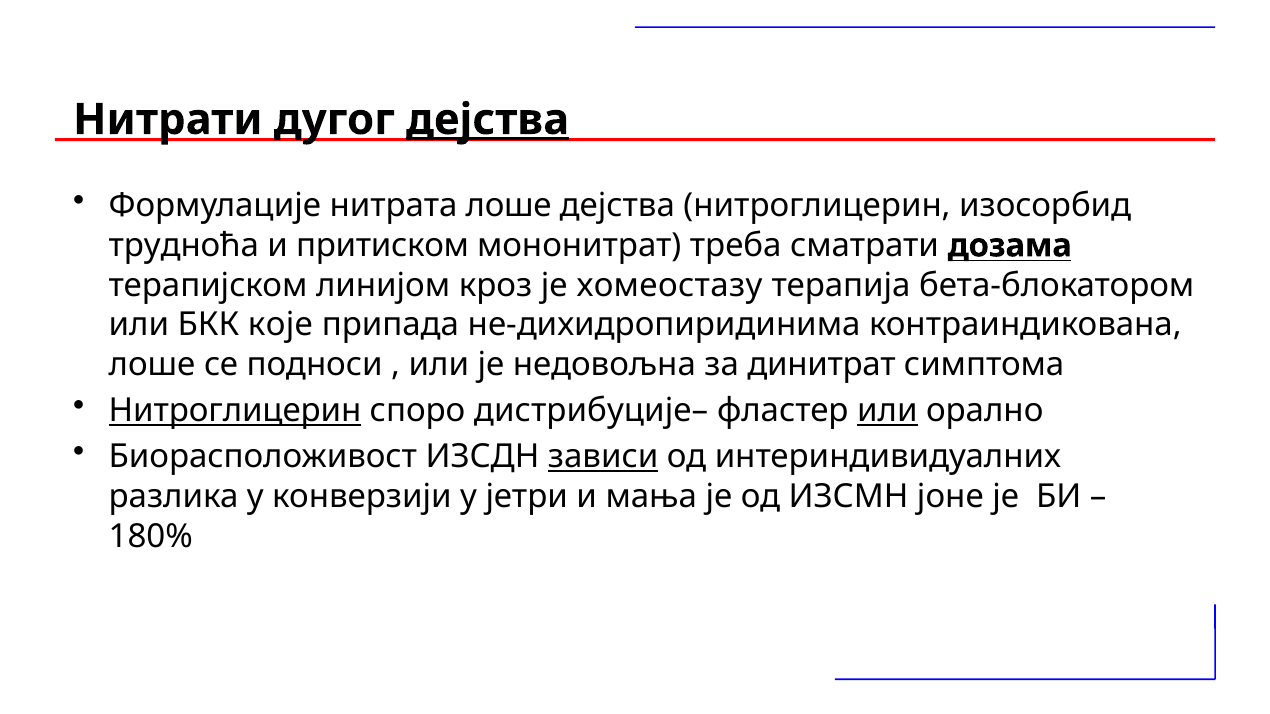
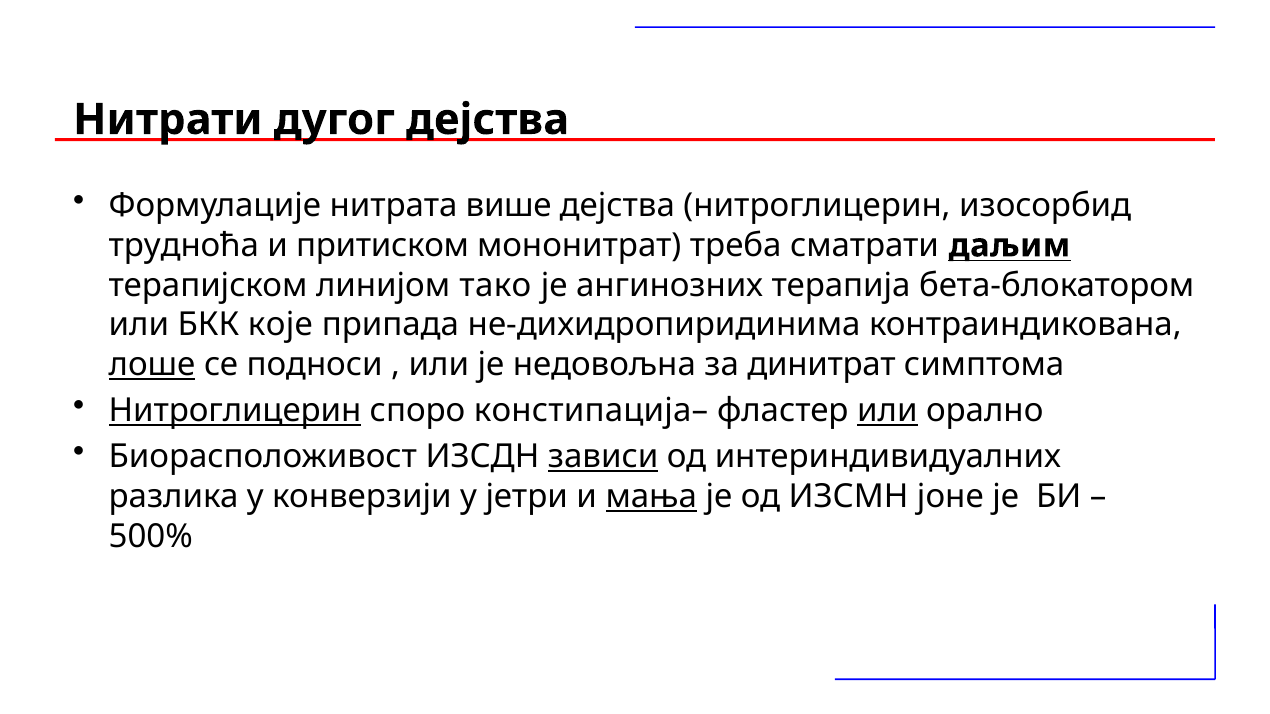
дејства at (488, 120) underline: present -> none
нитрата лоше: лоше -> више
дозама: дозама -> даљим
кроз: кроз -> тако
хомеостазу: хомеостазу -> ангинозних
лоше at (152, 365) underline: none -> present
дистрибуције–: дистрибуције– -> констипација–
мања underline: none -> present
180%: 180% -> 500%
